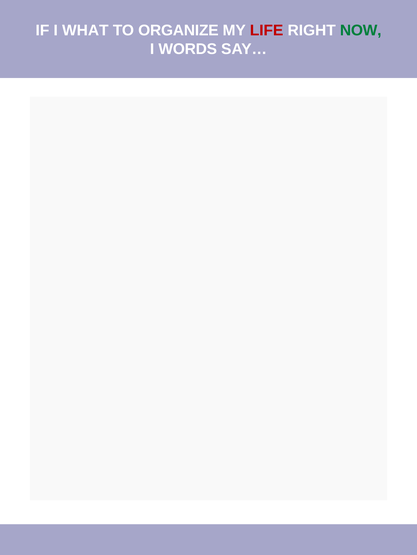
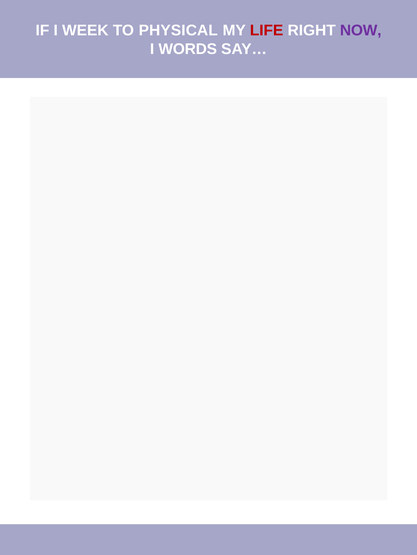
WHAT: WHAT -> WEEK
ORGANIZE: ORGANIZE -> PHYSICAL
NOW colour: green -> purple
